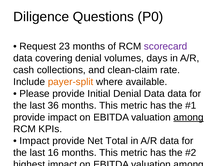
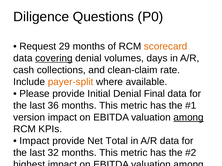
23: 23 -> 29
scorecard colour: purple -> orange
covering underline: none -> present
Denial Data: Data -> Final
provide at (29, 118): provide -> version
16: 16 -> 32
